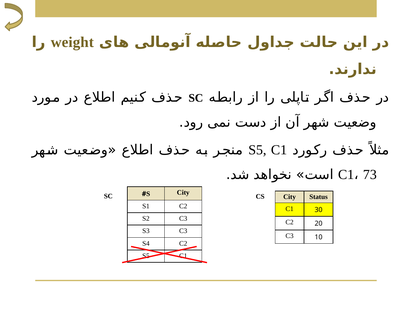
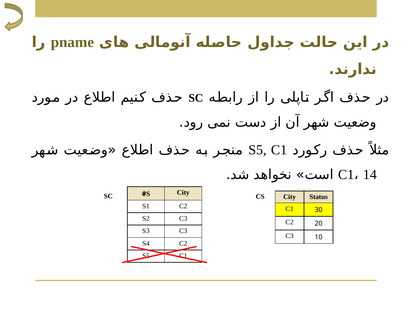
weight: weight -> pname
73: 73 -> 14
